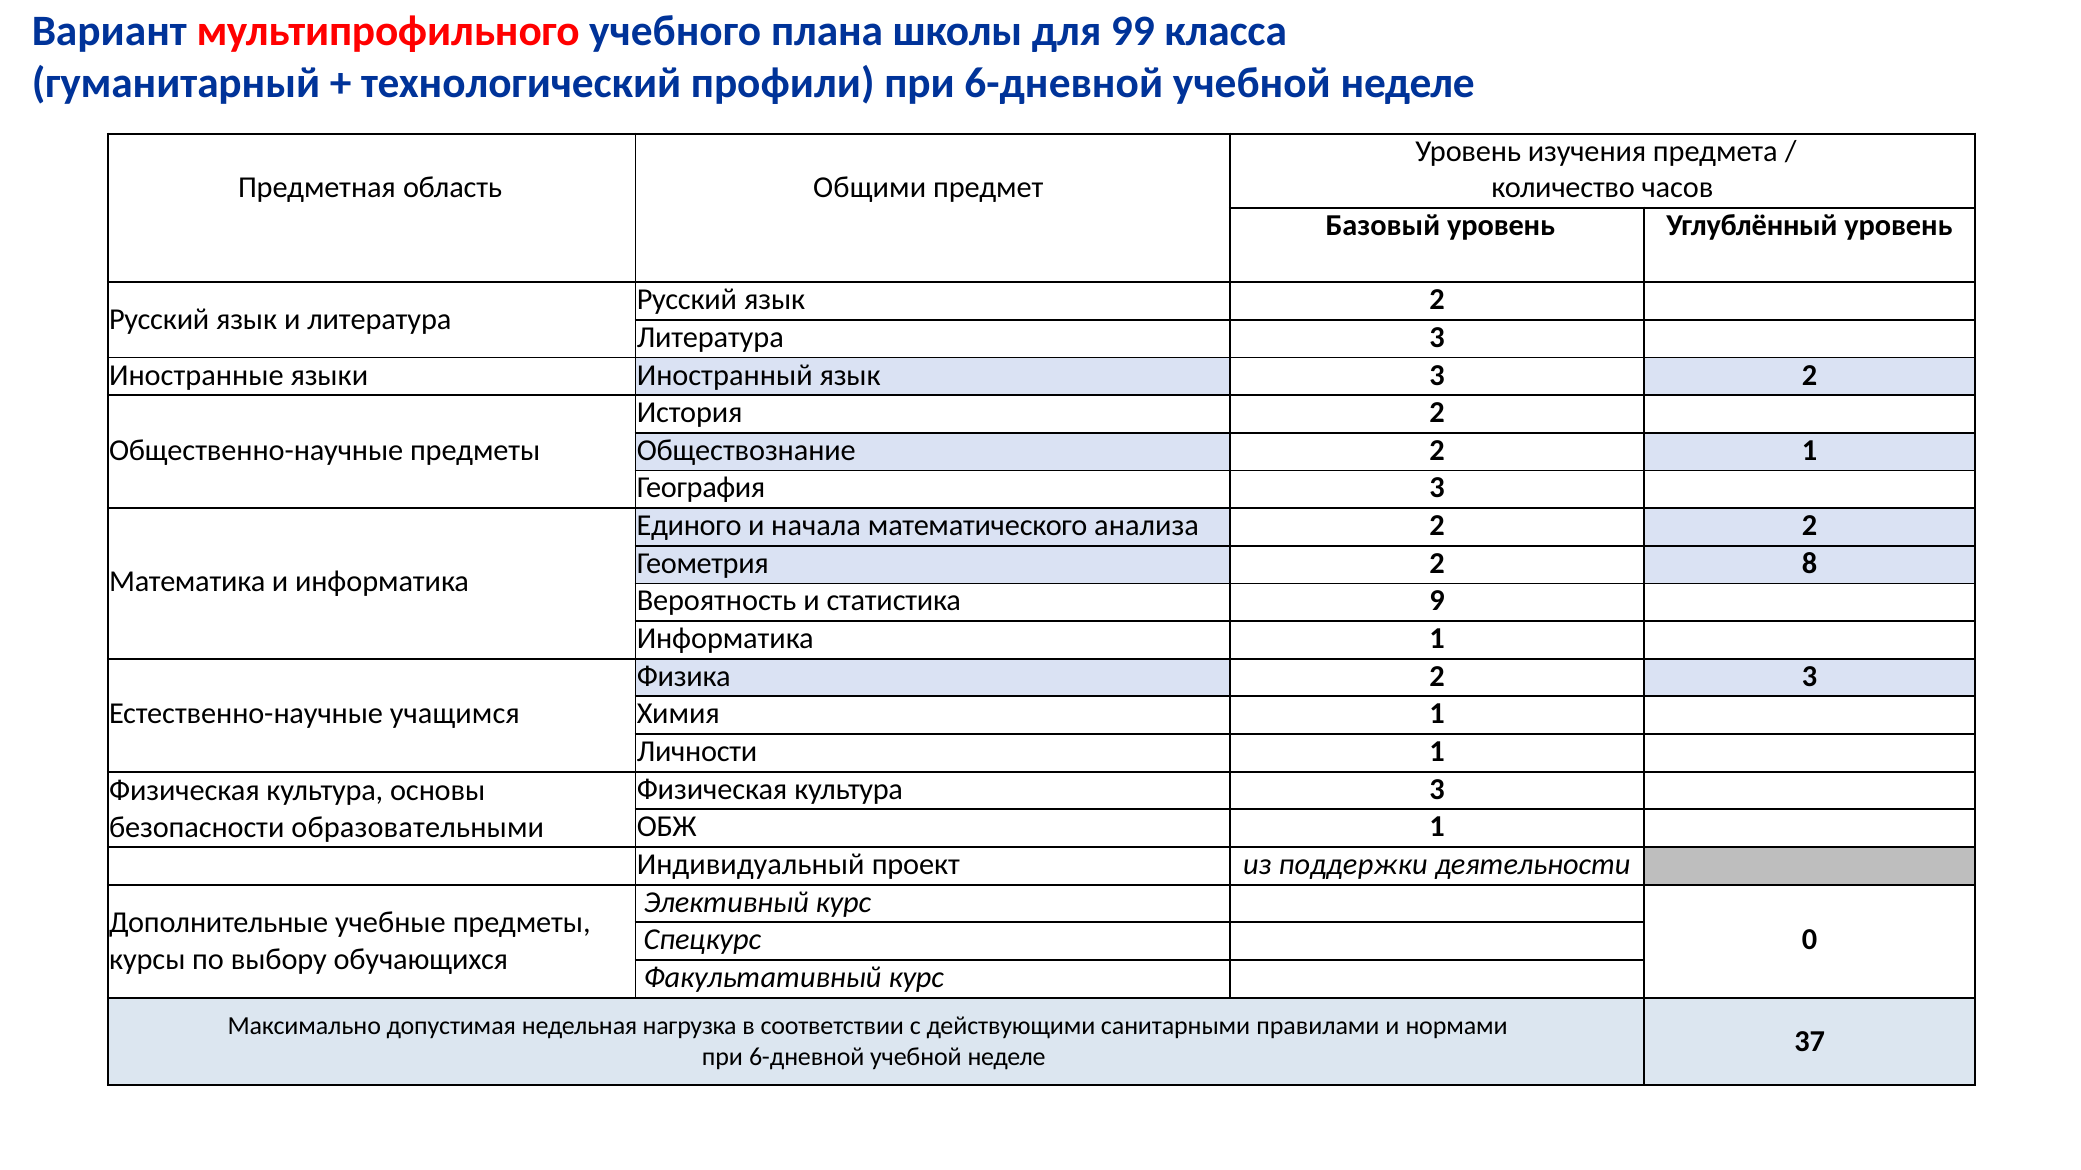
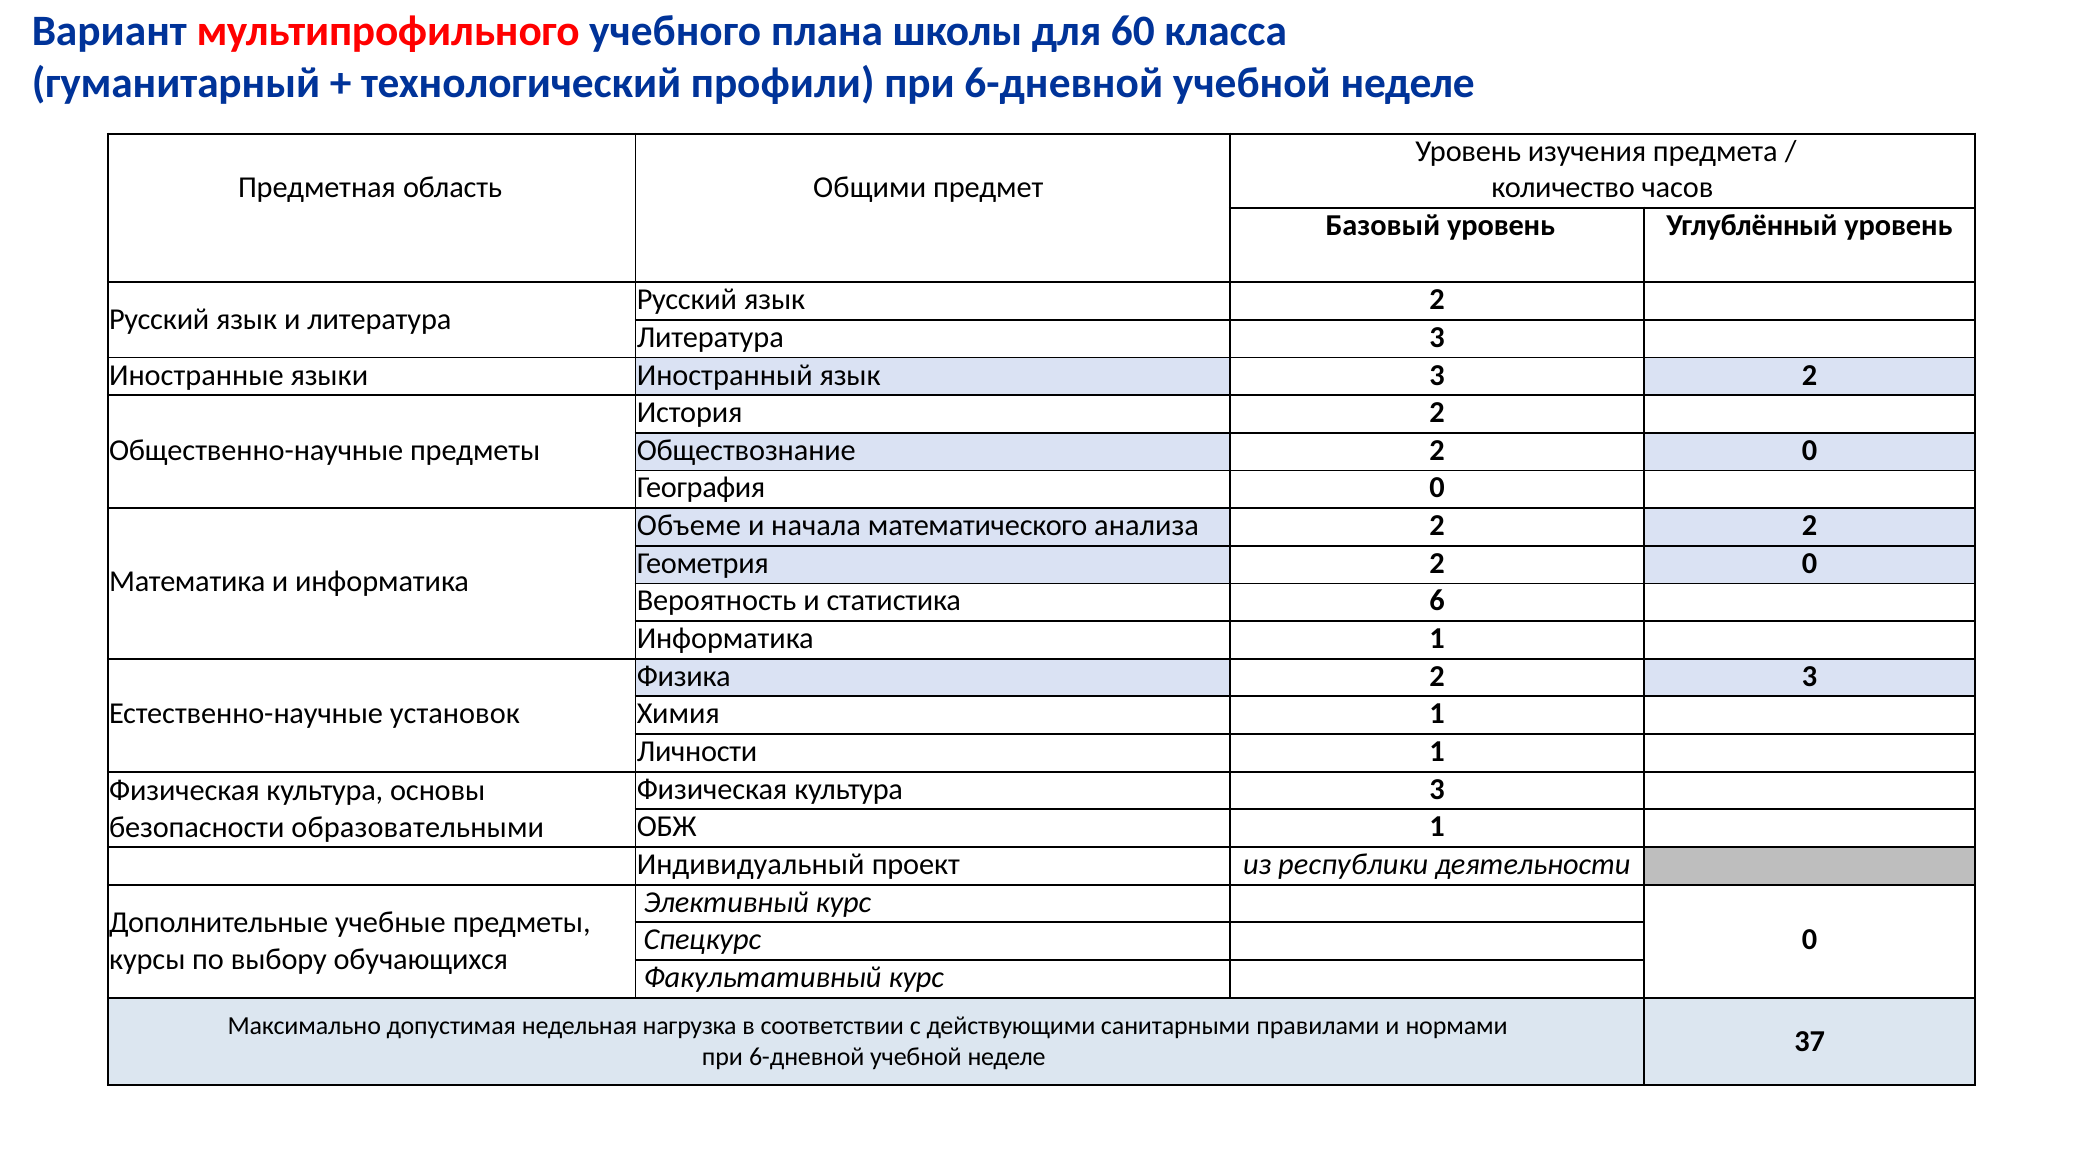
99: 99 -> 60
Обществознание 2 1: 1 -> 0
География 3: 3 -> 0
Единого: Единого -> Объеме
Геометрия 2 8: 8 -> 0
9: 9 -> 6
учащимся: учащимся -> установок
поддержки: поддержки -> республики
